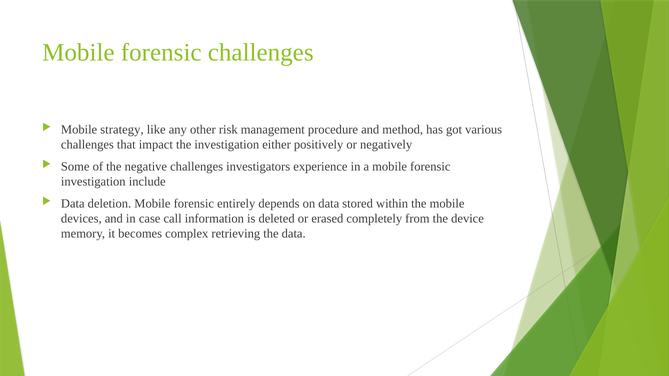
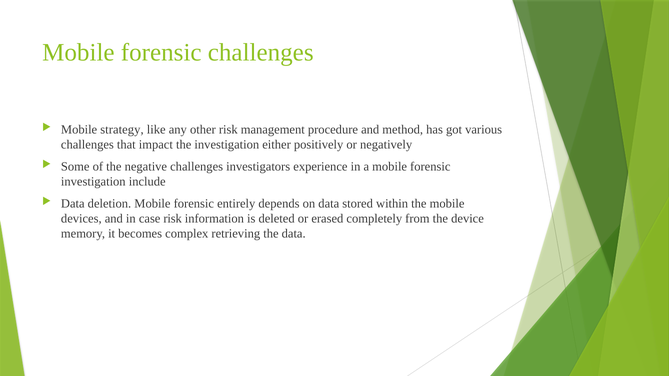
case call: call -> risk
